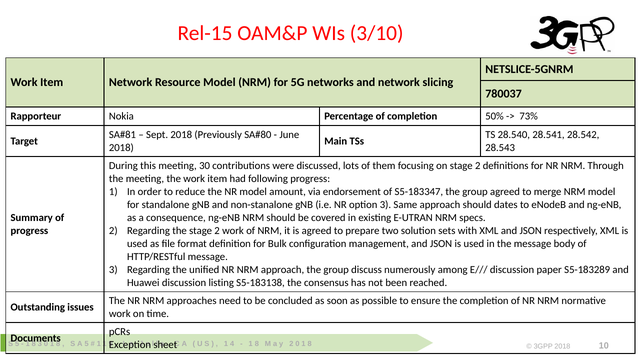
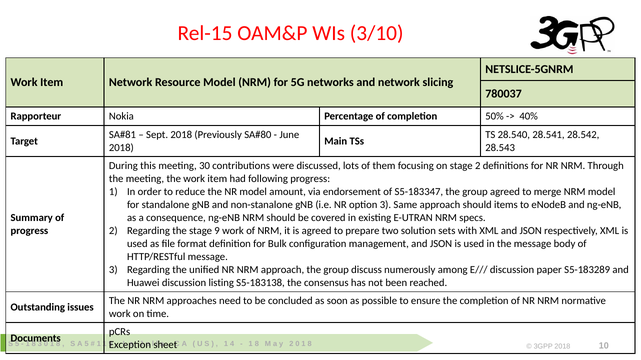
73%: 73% -> 40%
dates: dates -> items
the stage 2: 2 -> 9
